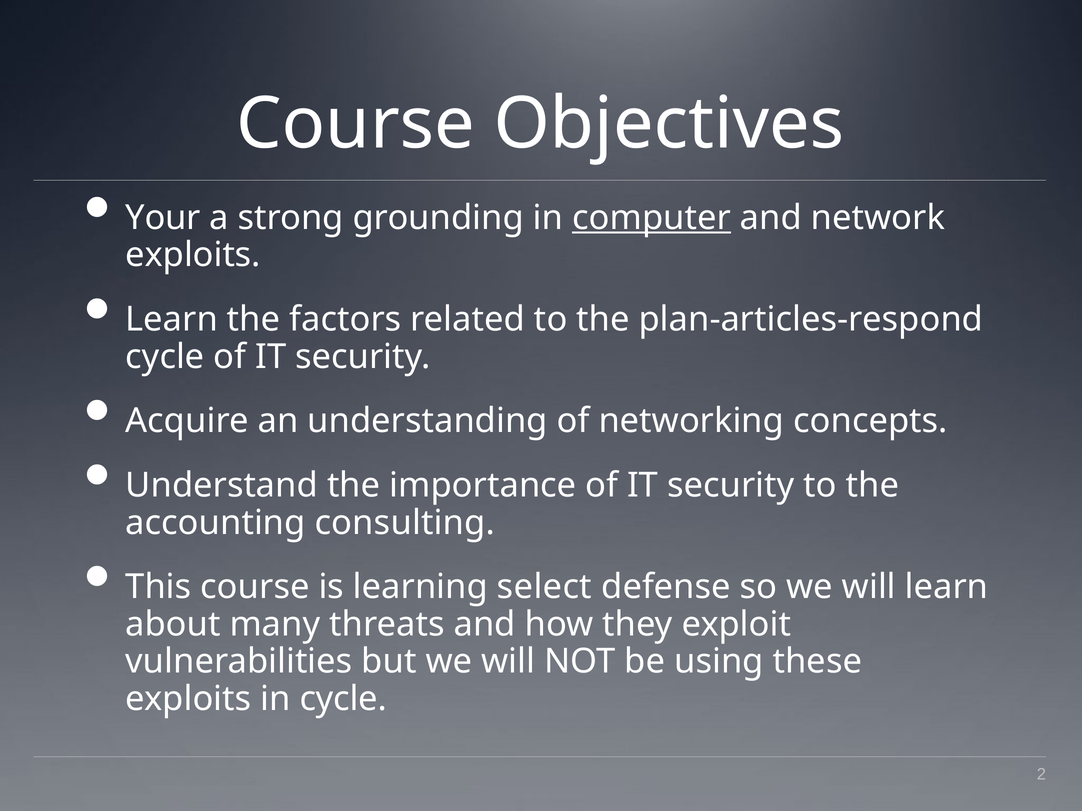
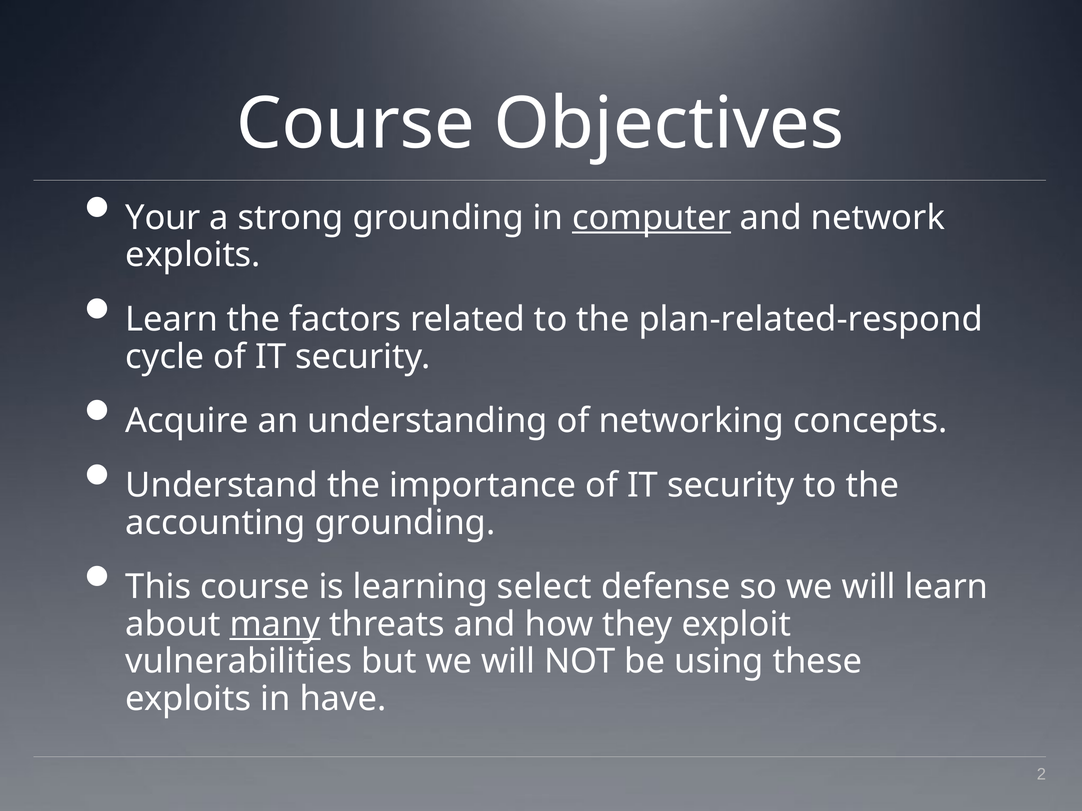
plan-articles-respond: plan-articles-respond -> plan-related-respond
accounting consulting: consulting -> grounding
many underline: none -> present
in cycle: cycle -> have
